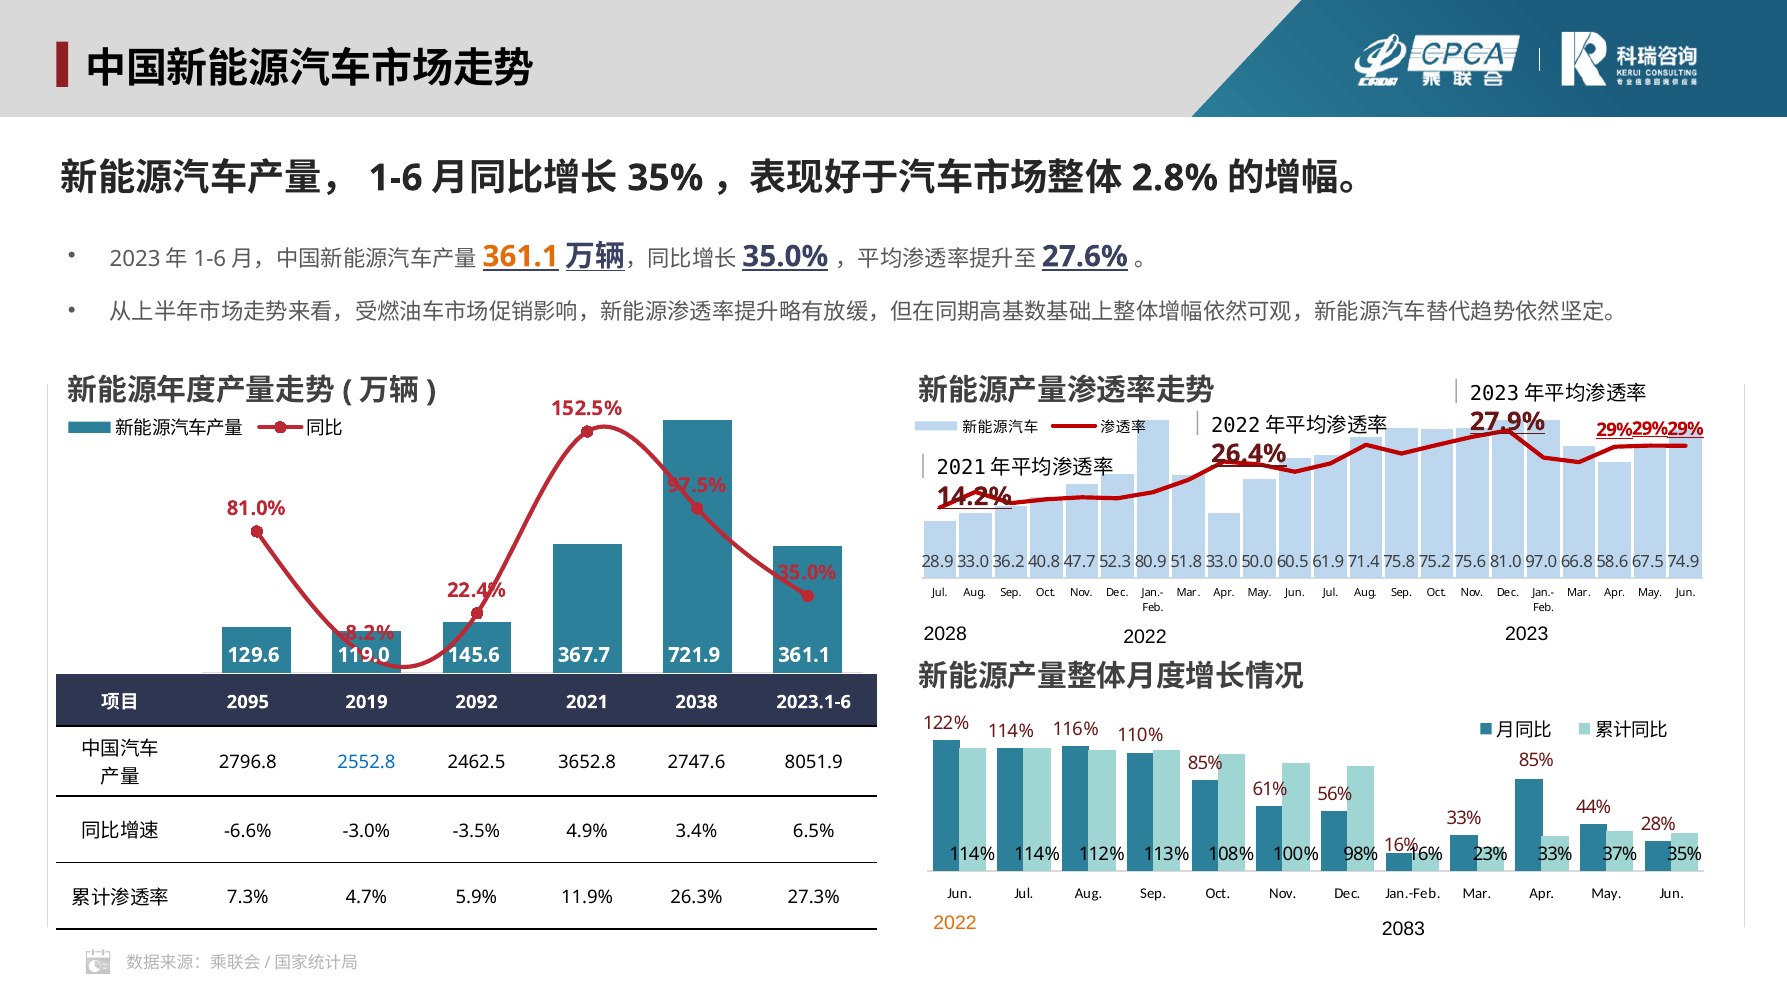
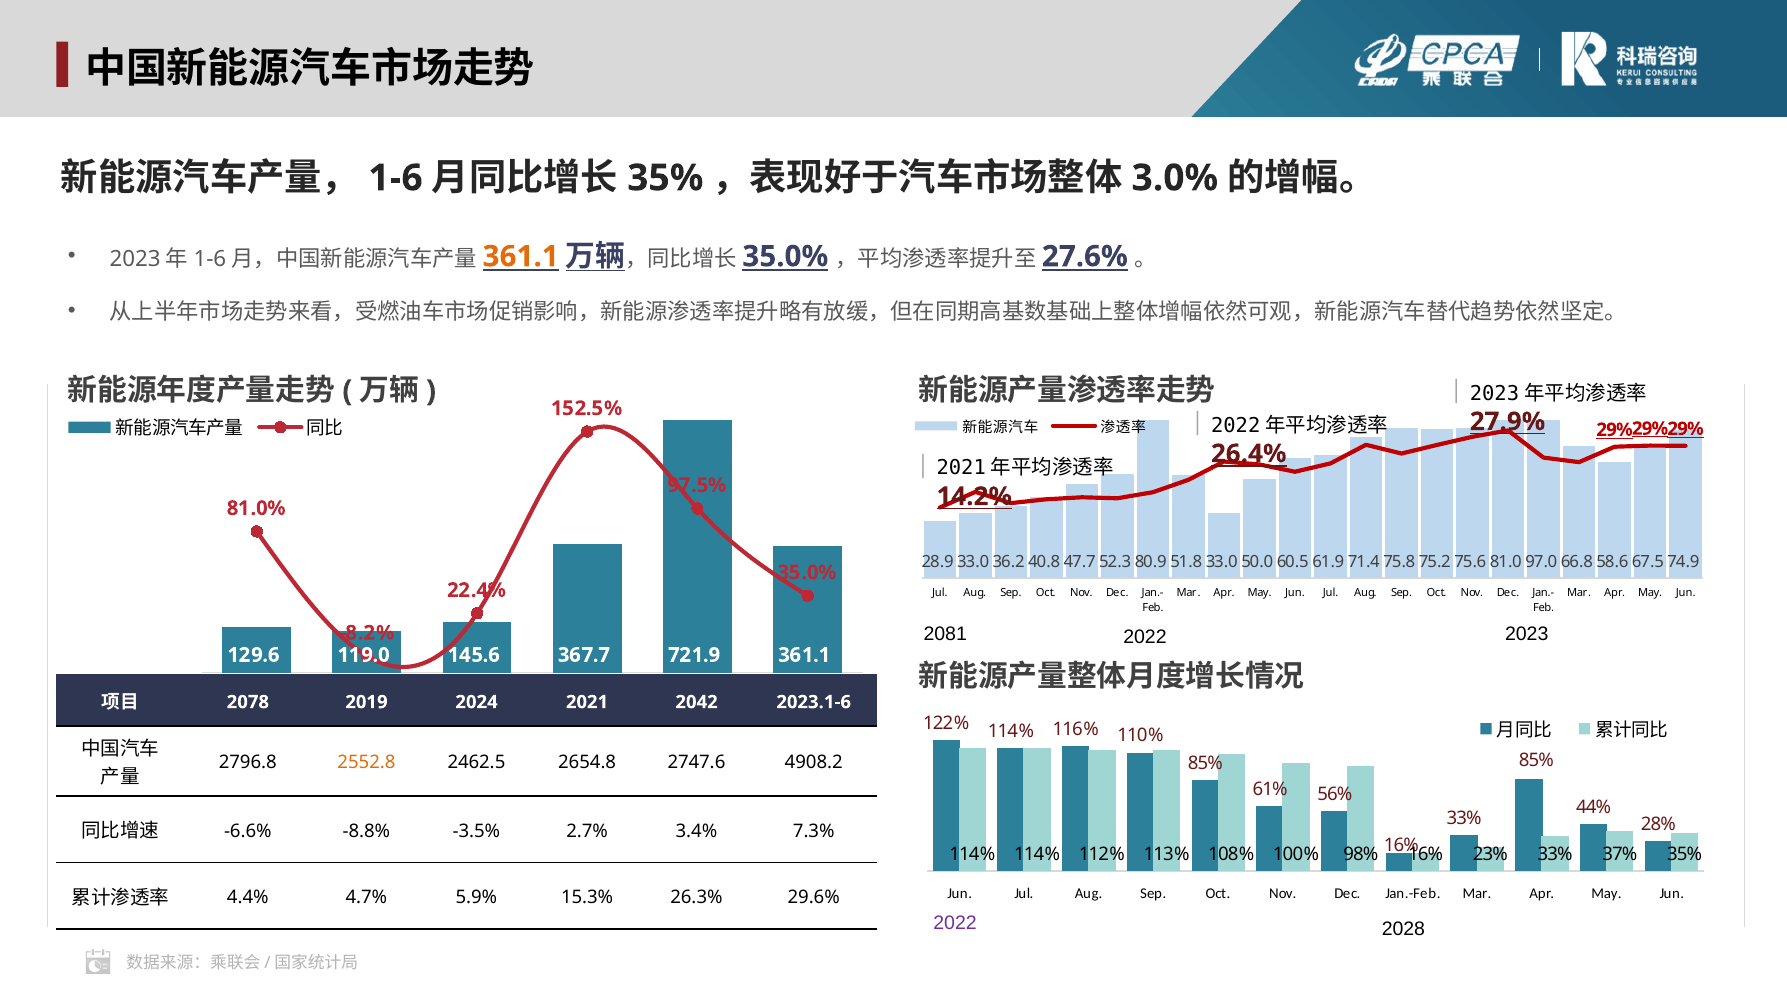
2.8%: 2.8% -> 3.0%
2028: 2028 -> 2081
2095: 2095 -> 2078
2092: 2092 -> 2024
2038: 2038 -> 2042
2552.8 colour: blue -> orange
3652.8: 3652.8 -> 2654.8
8051.9: 8051.9 -> 4908.2
-3.0%: -3.0% -> -8.8%
4.9%: 4.9% -> 2.7%
6.5%: 6.5% -> 7.3%
7.3%: 7.3% -> 4.4%
11.9%: 11.9% -> 15.3%
27.3%: 27.3% -> 29.6%
2022 at (955, 924) colour: orange -> purple
2083: 2083 -> 2028
